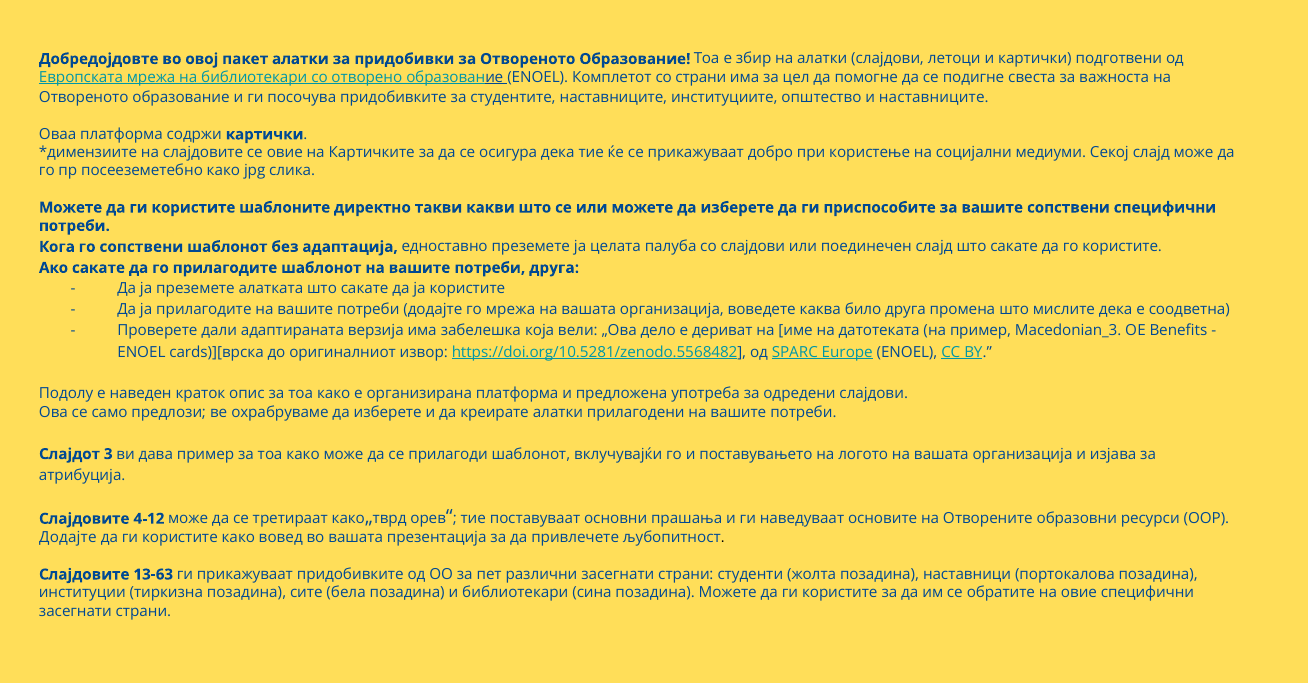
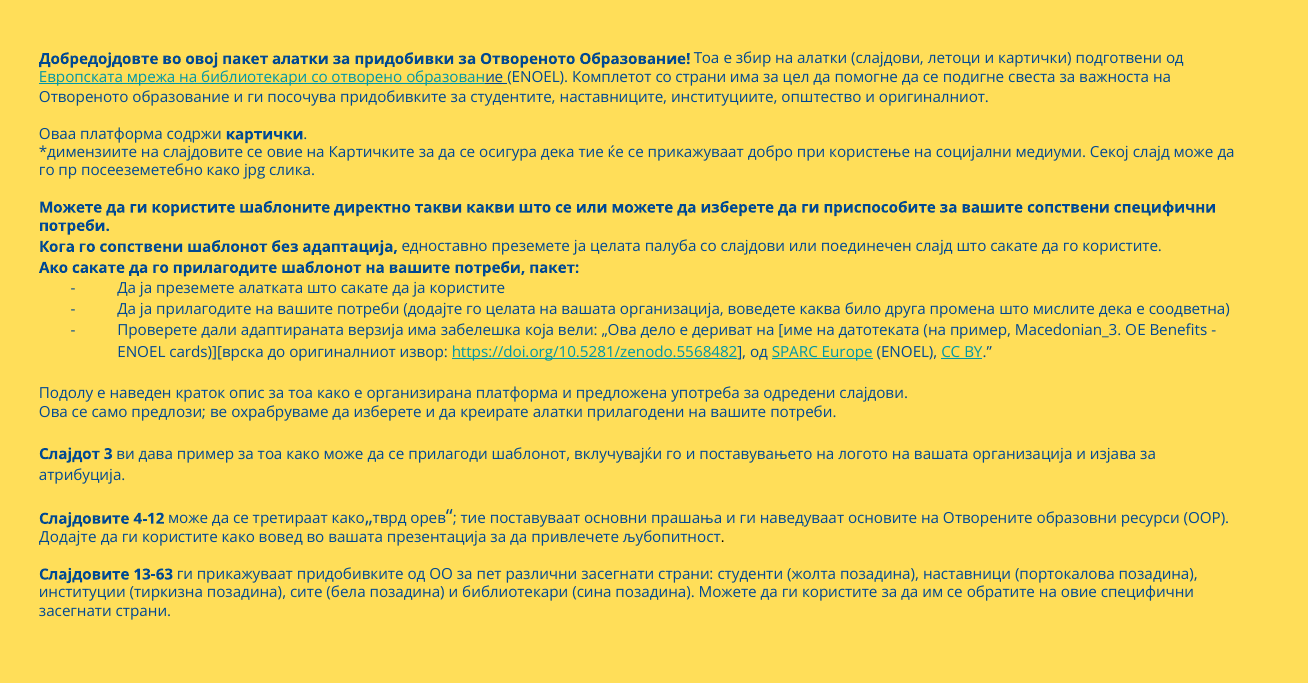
и наставниците: наставниците -> оригиналниот
потреби друга: друга -> пакет
го мрежа: мрежа -> целата
